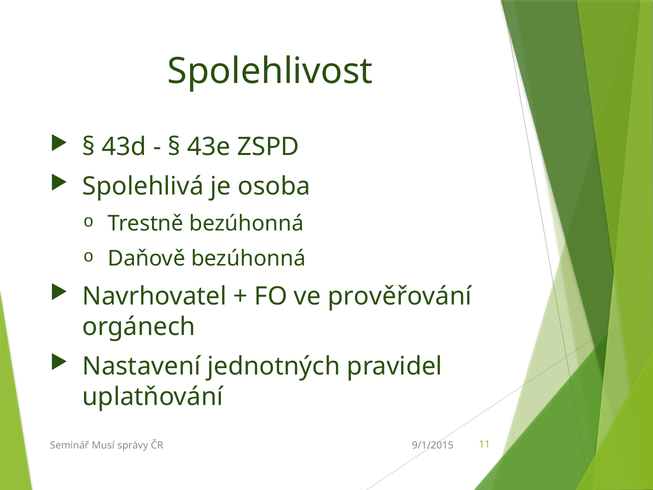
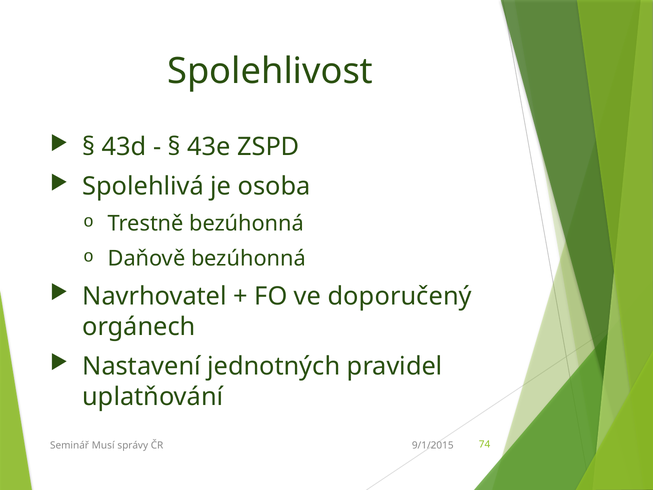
prověřování: prověřování -> doporučený
11: 11 -> 74
